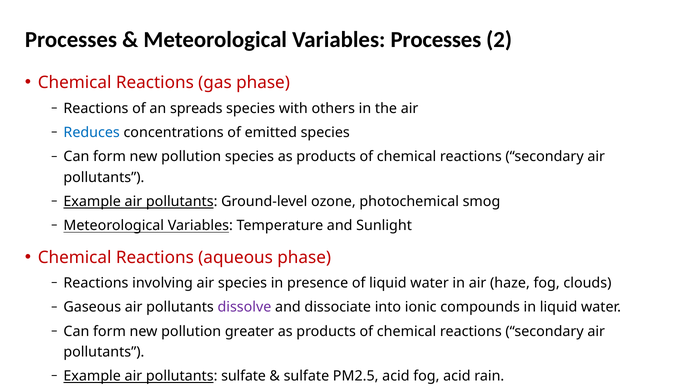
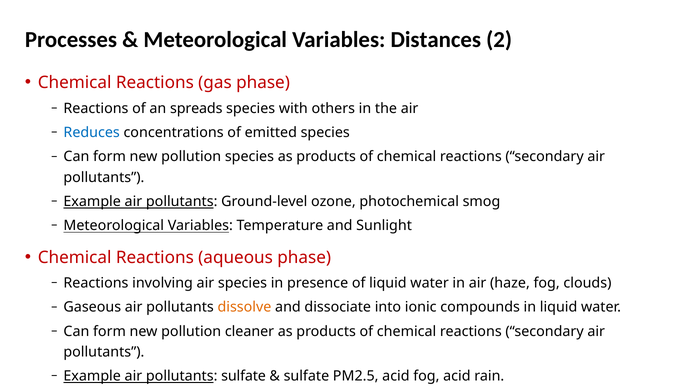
Variables Processes: Processes -> Distances
dissolve colour: purple -> orange
greater: greater -> cleaner
